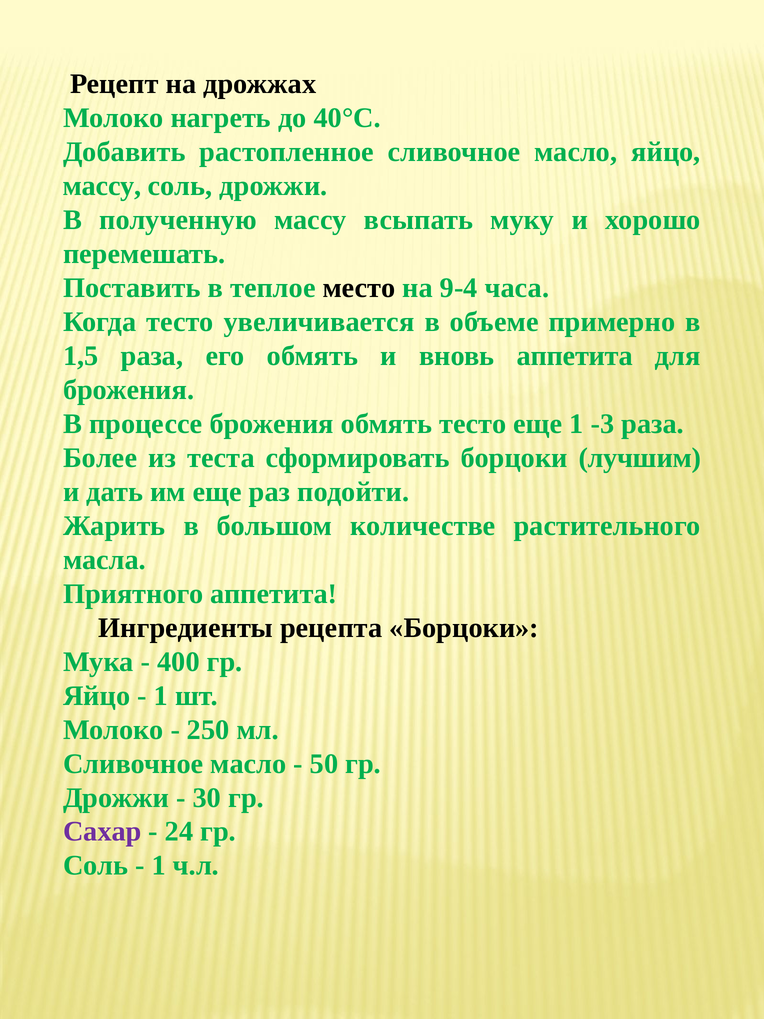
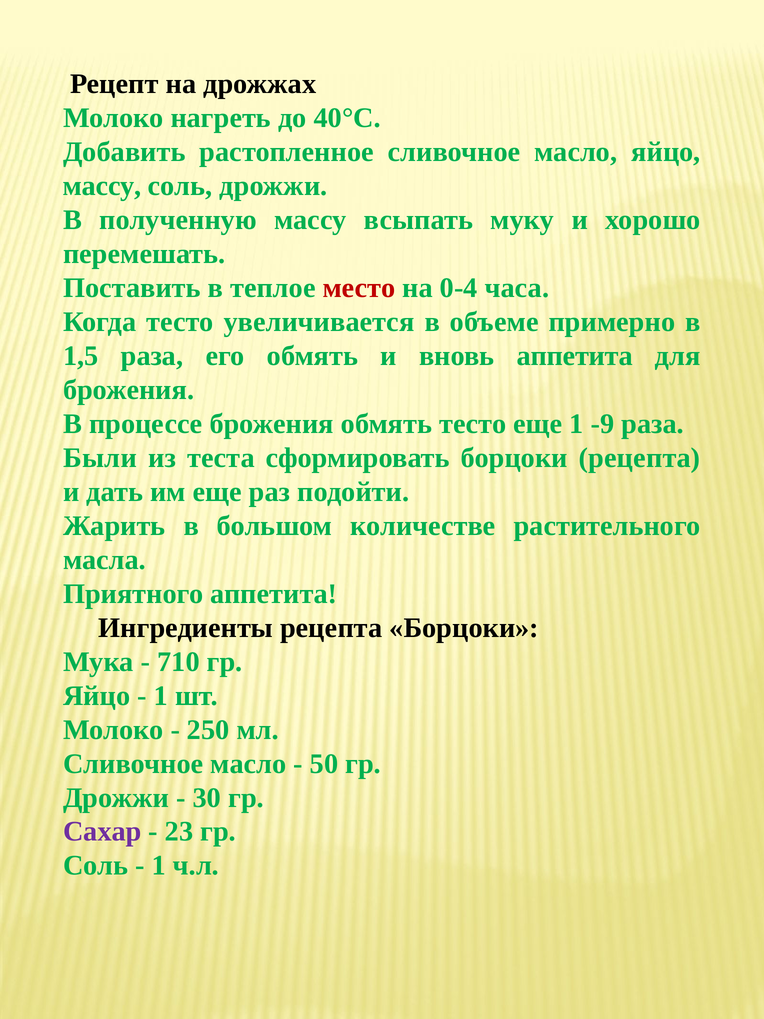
место colour: black -> red
9-4: 9-4 -> 0-4
-3: -3 -> -9
Более: Более -> Были
борцоки лучшим: лучшим -> рецепта
400: 400 -> 710
24: 24 -> 23
